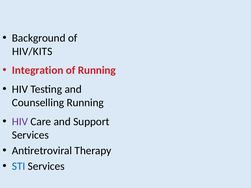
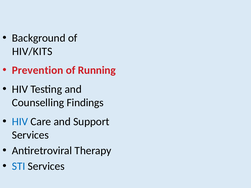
Integration: Integration -> Prevention
Counselling Running: Running -> Findings
HIV at (20, 122) colour: purple -> blue
